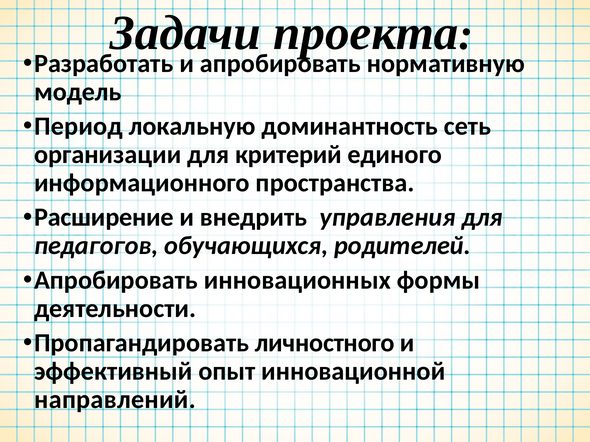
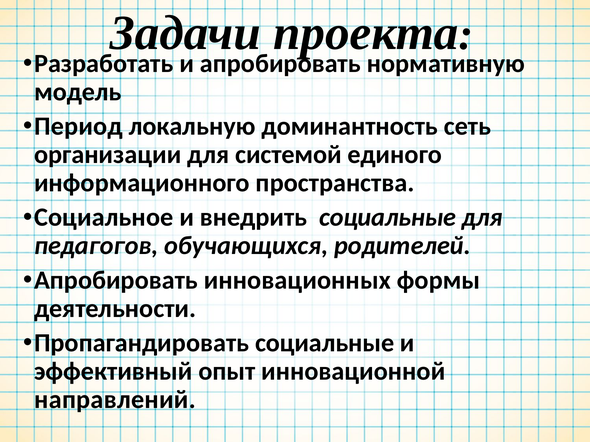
критерий: критерий -> системой
Расширение: Расширение -> Социальное
внедрить управления: управления -> социальные
Пропагандировать личностного: личностного -> социальные
